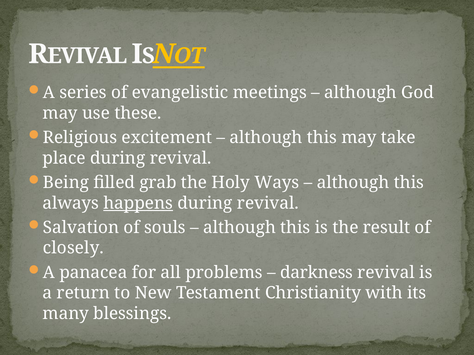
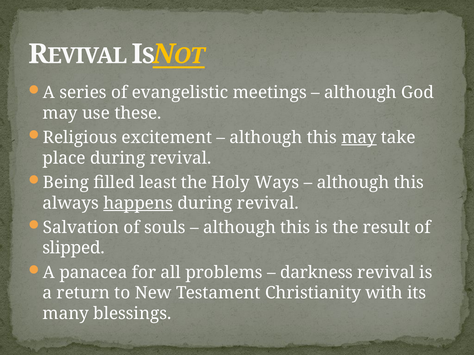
may at (359, 138) underline: none -> present
grab: grab -> least
closely: closely -> slipped
